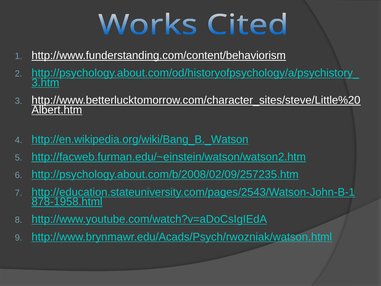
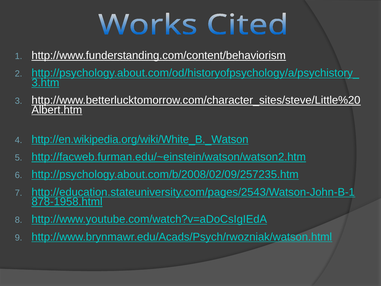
http://en.wikipedia.org/wiki/Bang_B._Watson: http://en.wikipedia.org/wiki/Bang_B._Watson -> http://en.wikipedia.org/wiki/White_B._Watson
